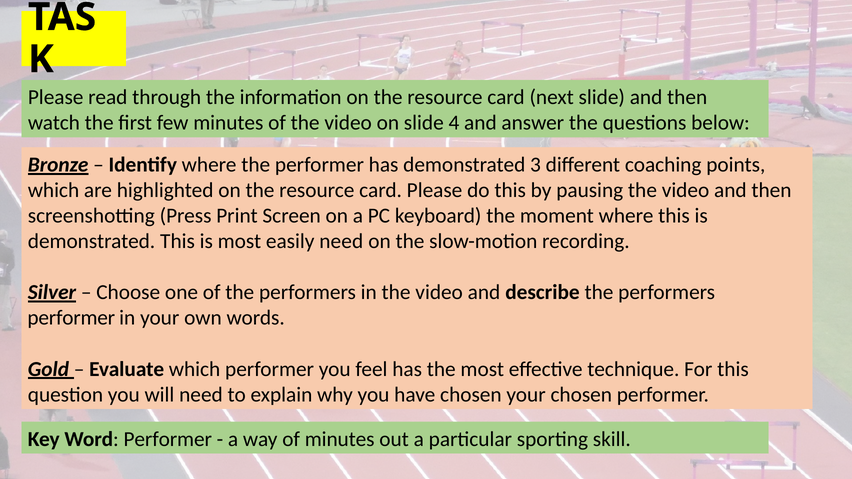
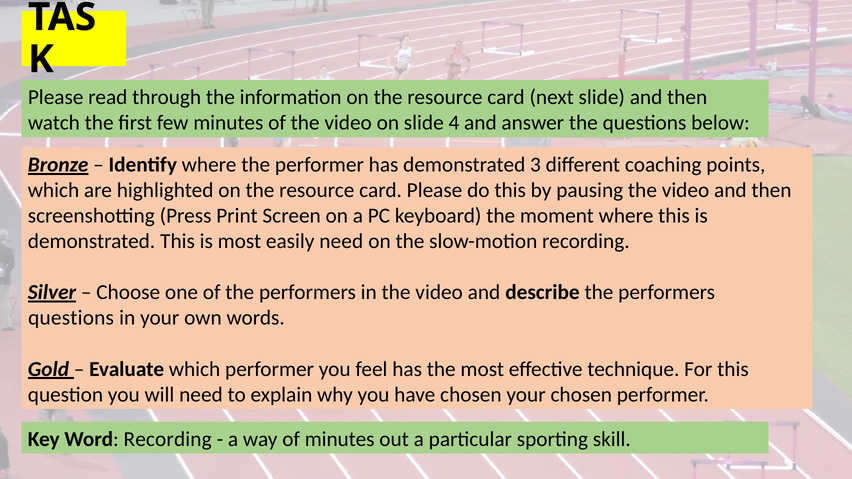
performer at (71, 318): performer -> questions
Word Performer: Performer -> Recording
